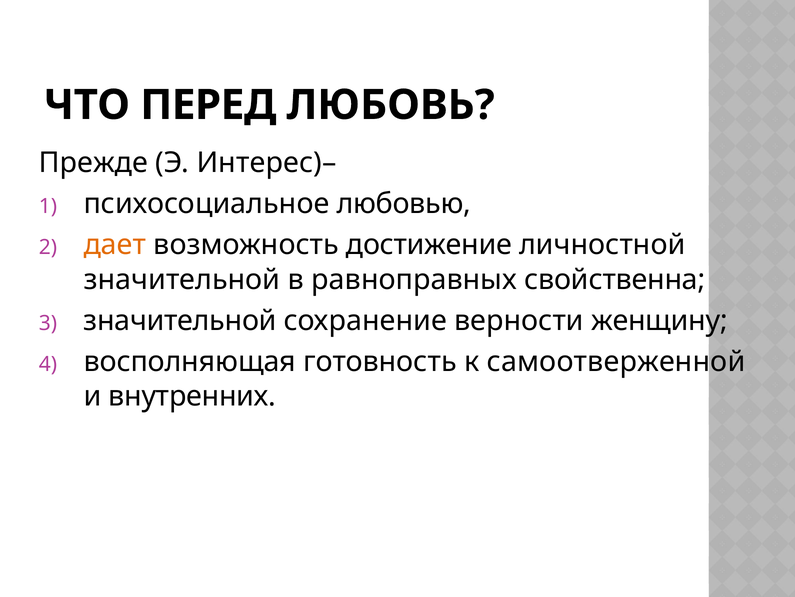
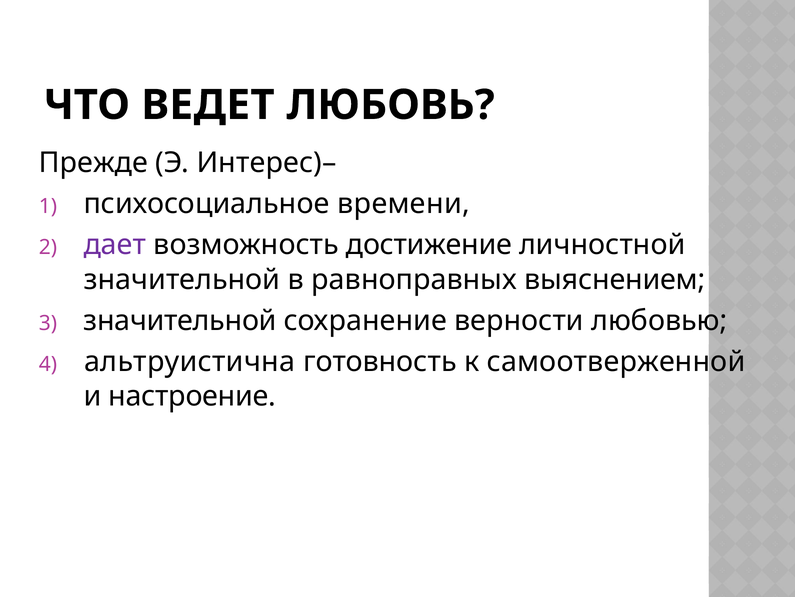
ПЕРЕД: ПЕРЕД -> ВЕДЕТ
любовью: любовью -> времени
дает colour: orange -> purple
свойственна: свойственна -> выяснением
женщину: женщину -> любовью
восполняющая: восполняющая -> альтруистична
внутренних: внутренних -> настроение
